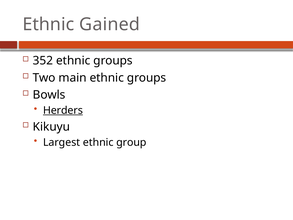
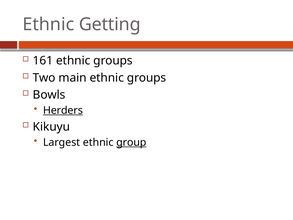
Gained: Gained -> Getting
352: 352 -> 161
group underline: none -> present
